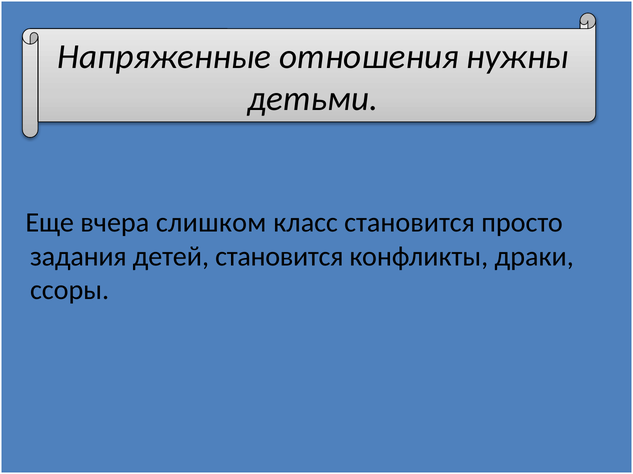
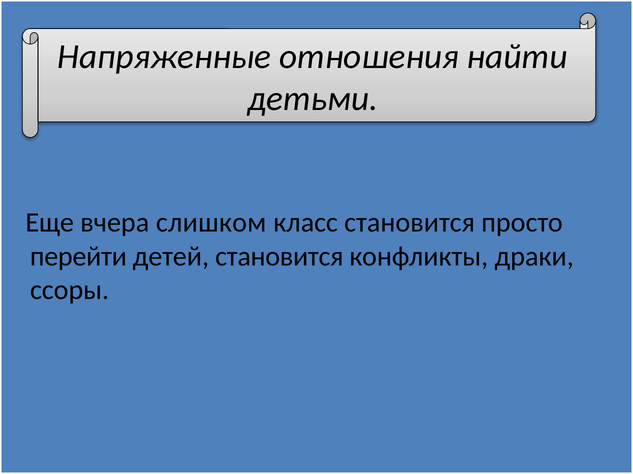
нужны: нужны -> найти
задания: задания -> перейти
